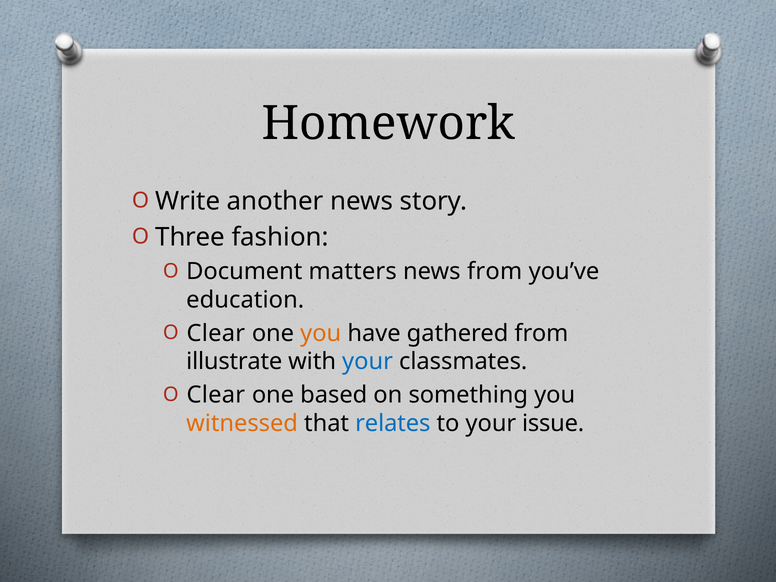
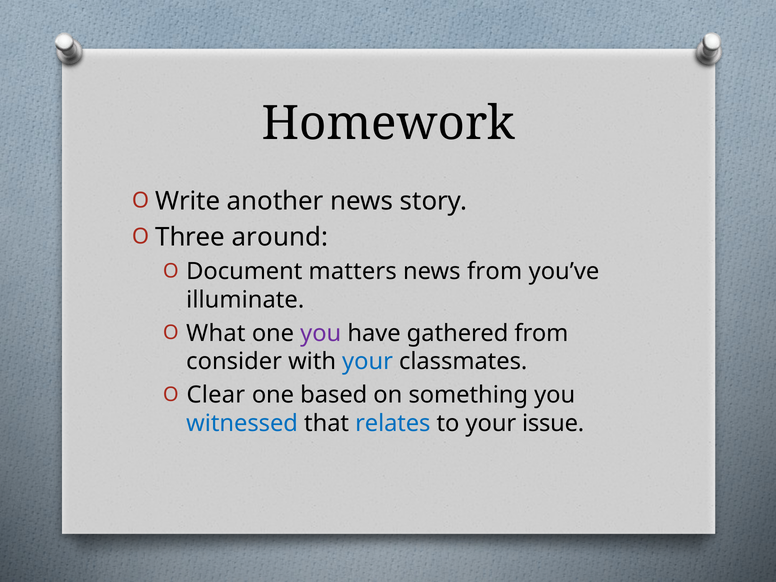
fashion: fashion -> around
education: education -> illuminate
Clear at (216, 333): Clear -> What
you at (321, 333) colour: orange -> purple
illustrate: illustrate -> consider
witnessed colour: orange -> blue
